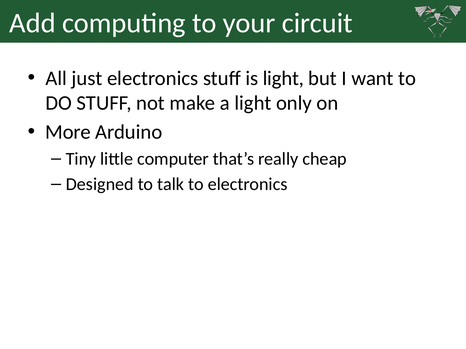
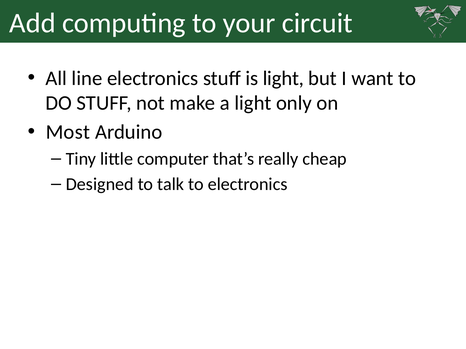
just: just -> line
More: More -> Most
